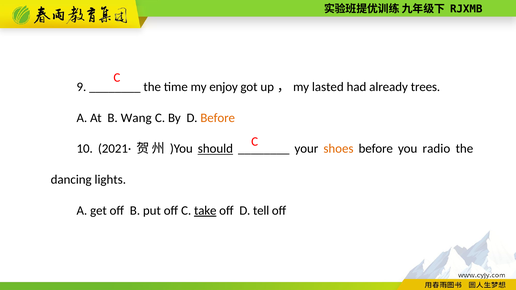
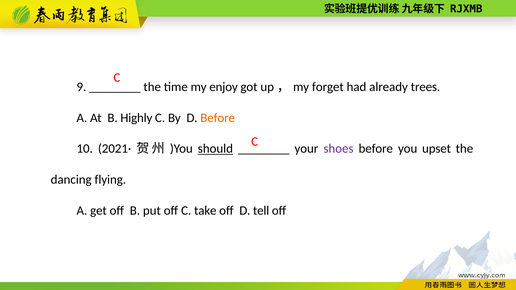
lasted: lasted -> forget
Wang: Wang -> Highly
shoes colour: orange -> purple
radio: radio -> upset
lights: lights -> flying
take underline: present -> none
